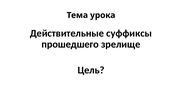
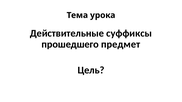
зрелище: зрелище -> предмет
